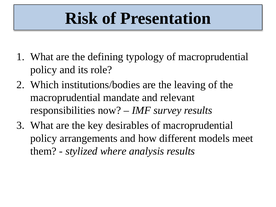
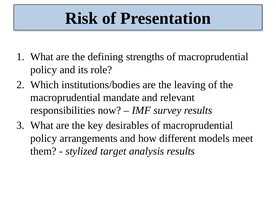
typology: typology -> strengths
where: where -> target
